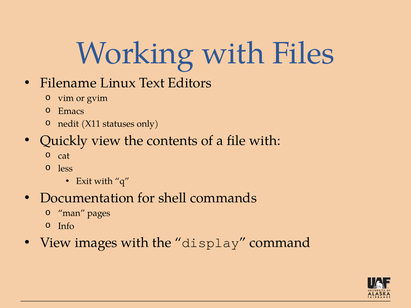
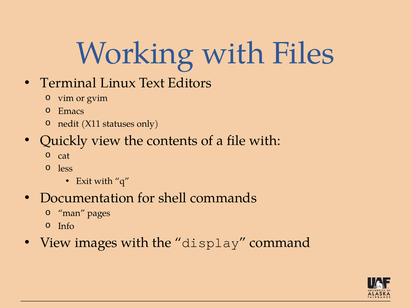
Filename: Filename -> Terminal
